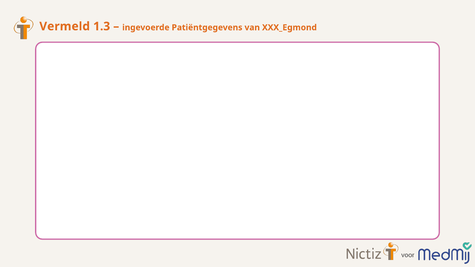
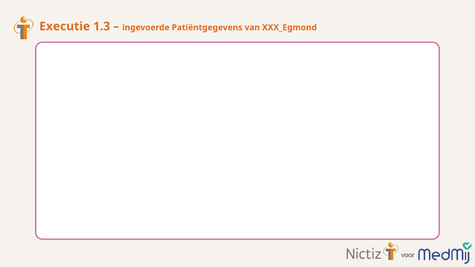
Vermeld: Vermeld -> Executie
